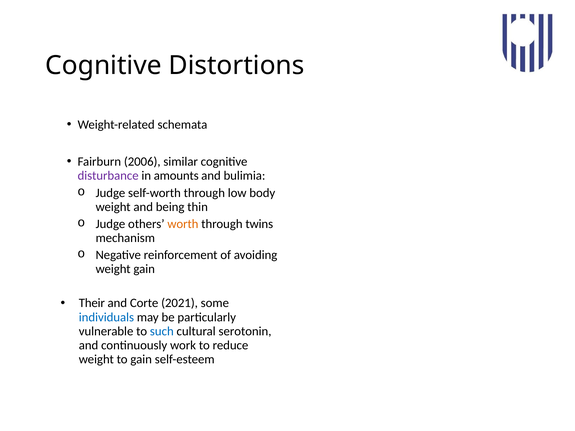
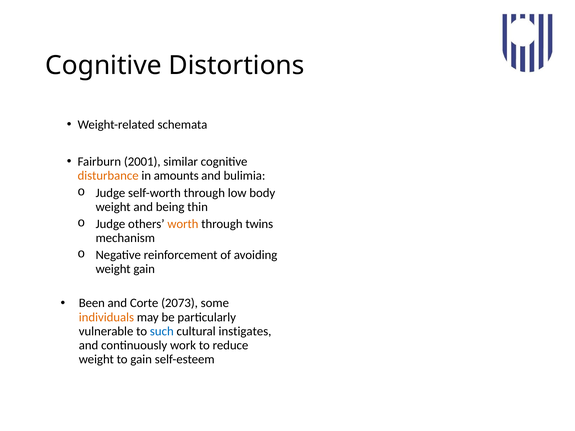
2006: 2006 -> 2001
disturbance colour: purple -> orange
Their: Their -> Been
2021: 2021 -> 2073
individuals colour: blue -> orange
serotonin: serotonin -> instigates
